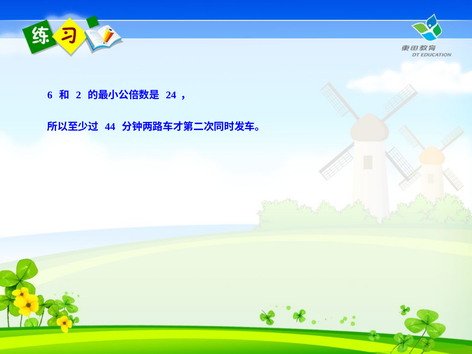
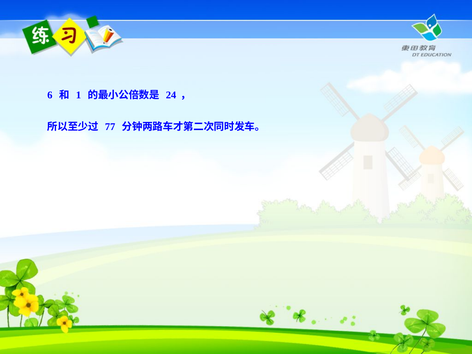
2: 2 -> 1
44: 44 -> 77
